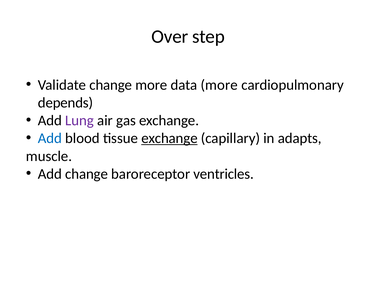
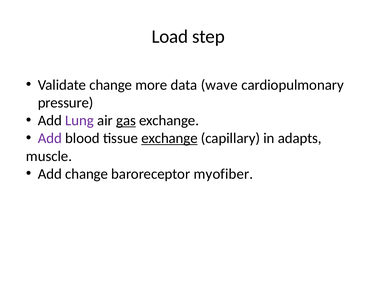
Over: Over -> Load
data more: more -> wave
depends: depends -> pressure
gas underline: none -> present
Add at (50, 138) colour: blue -> purple
ventricles: ventricles -> myofiber
